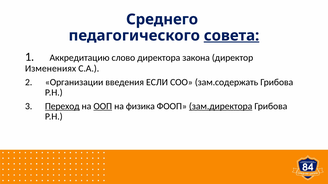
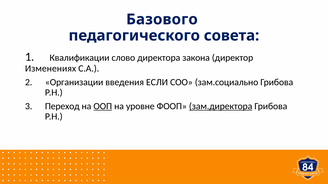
Среднего: Среднего -> Базового
совета underline: present -> none
Аккредитацию: Аккредитацию -> Квалификации
зам.содержать: зам.содержать -> зам.социально
Переход underline: present -> none
физика: физика -> уровне
